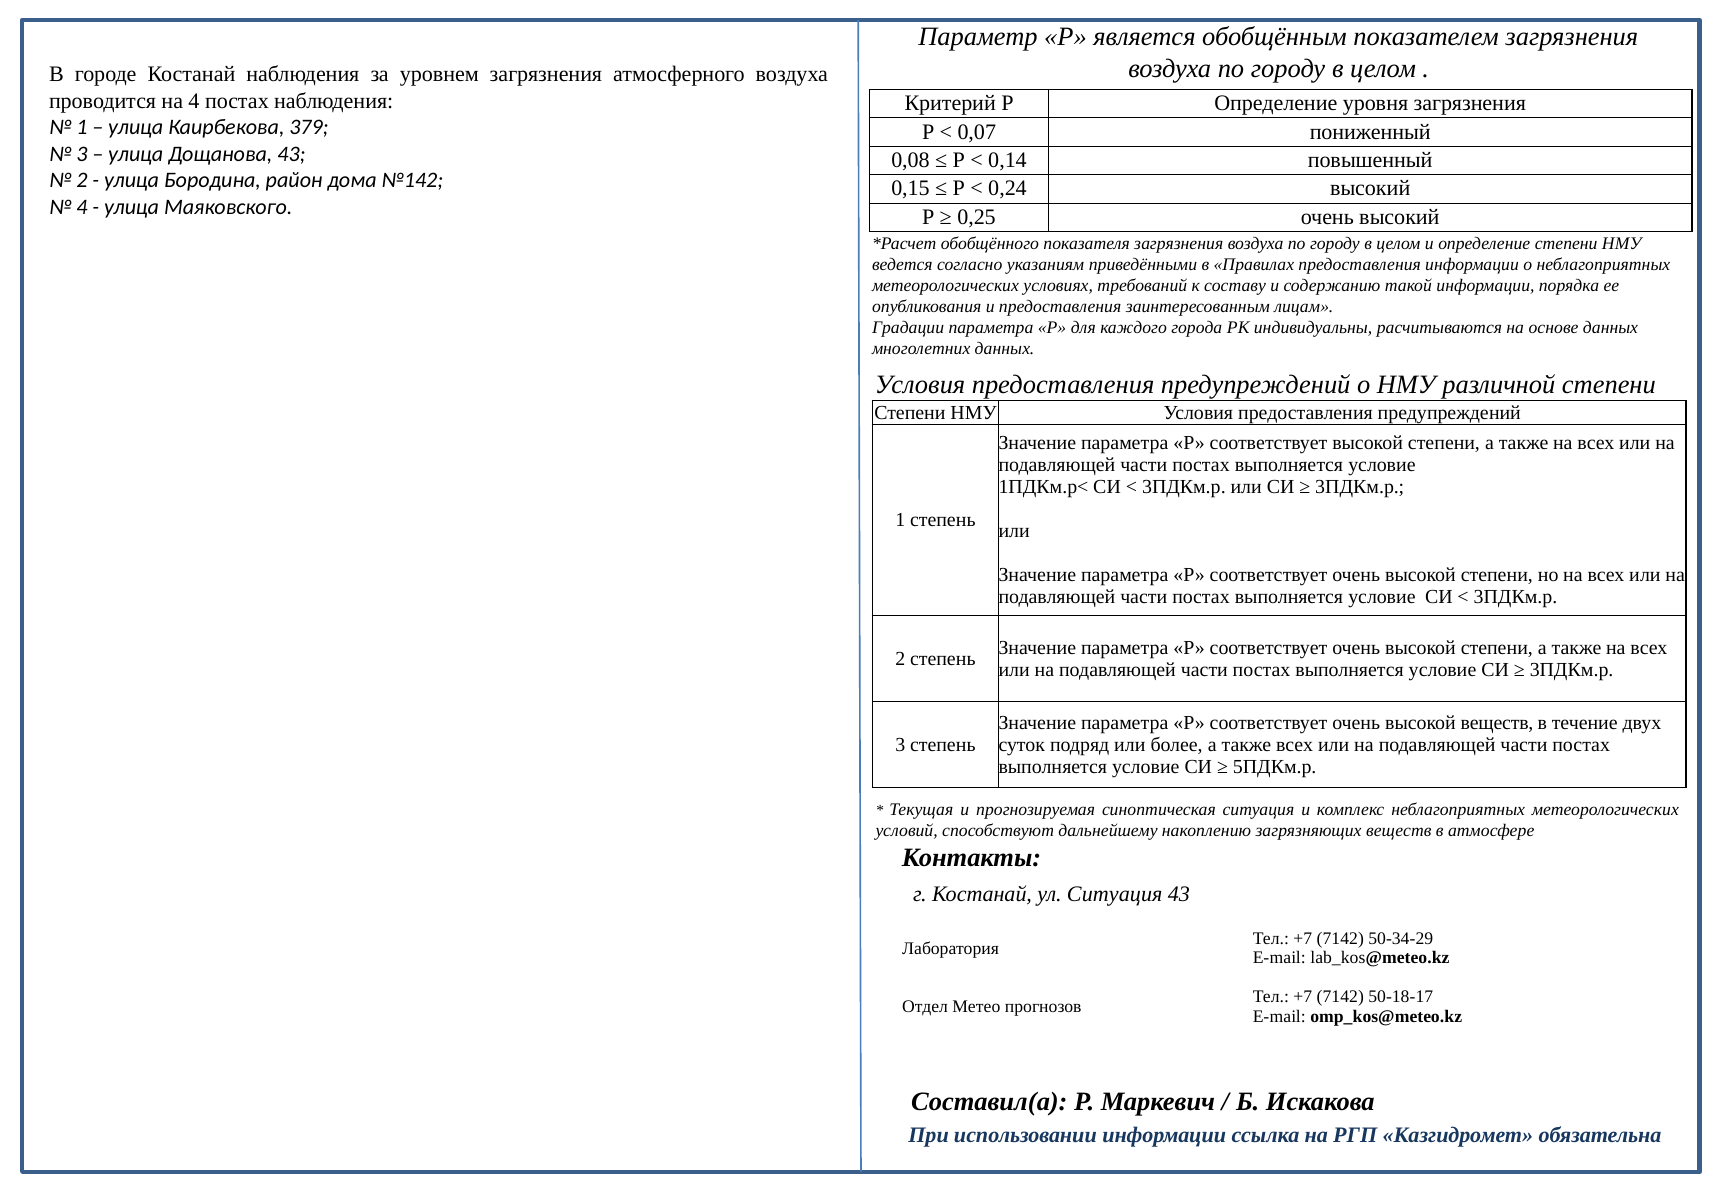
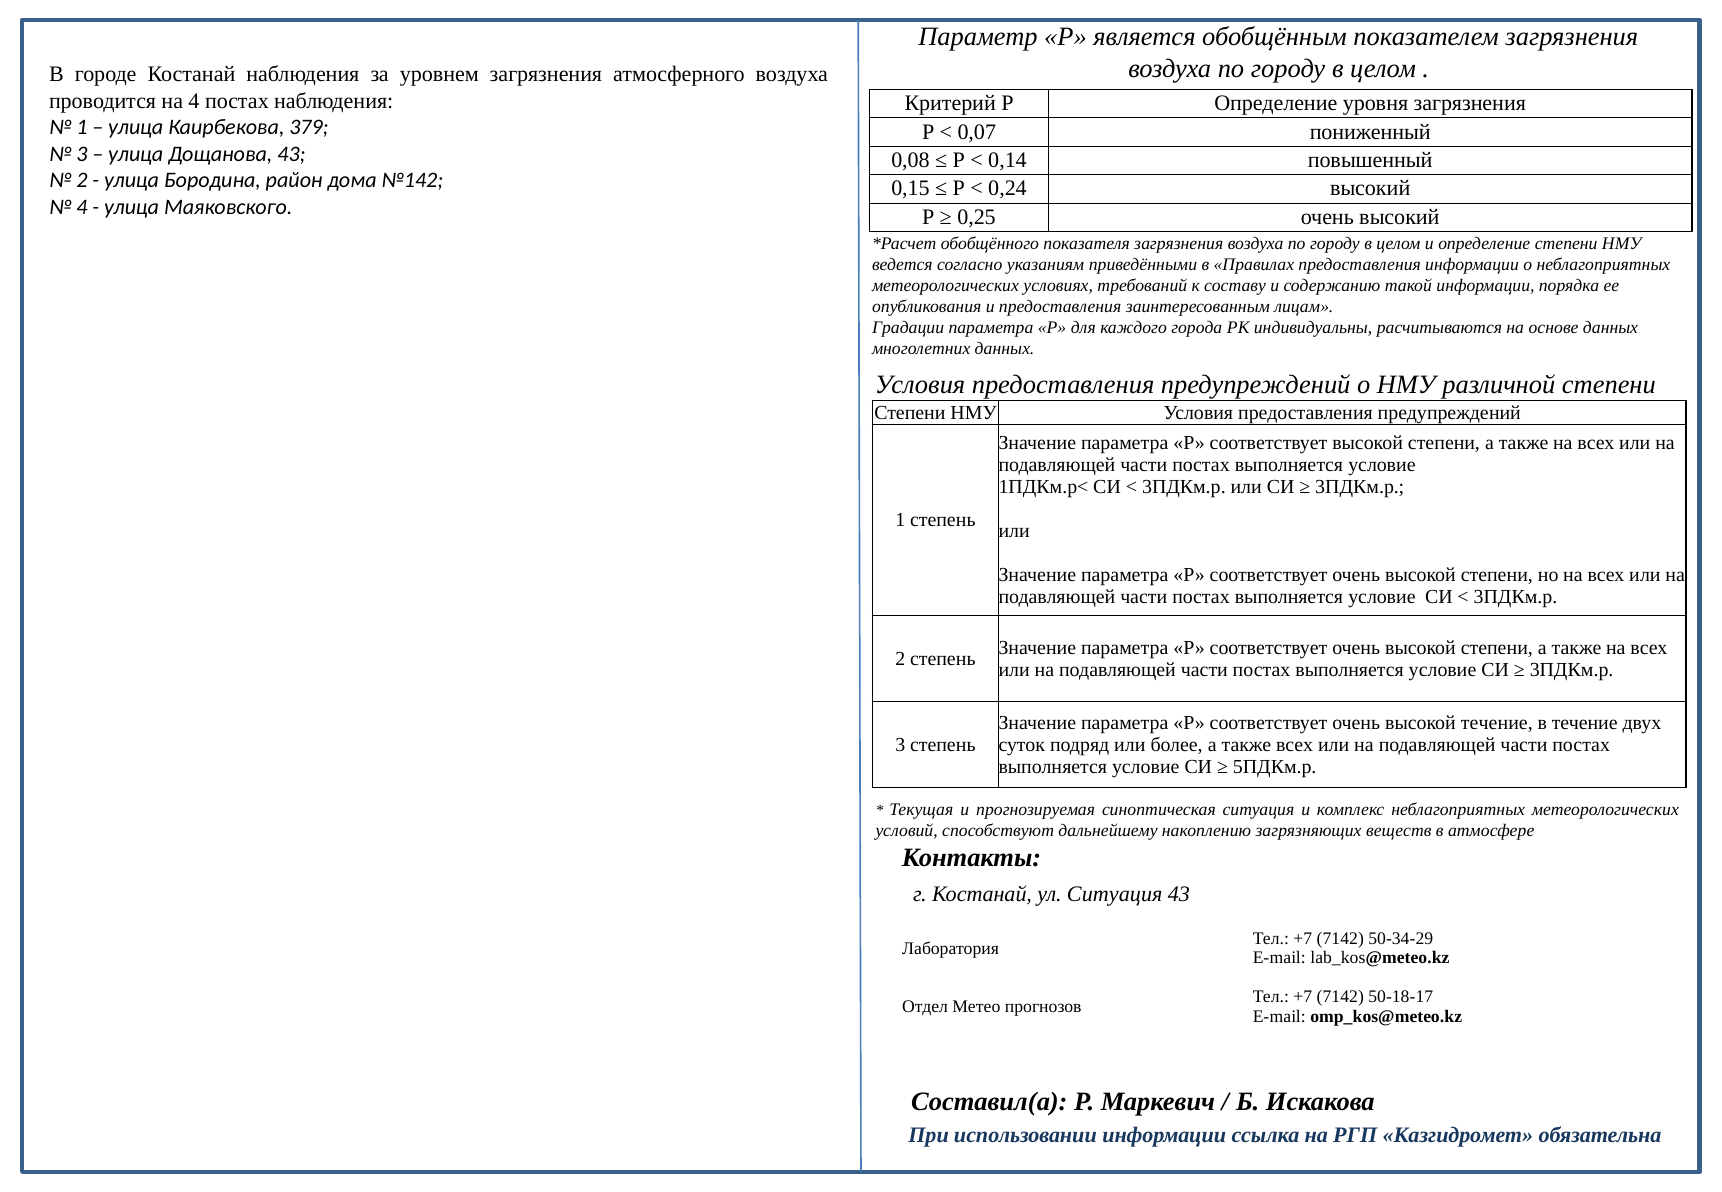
высокой веществ: веществ -> течение
